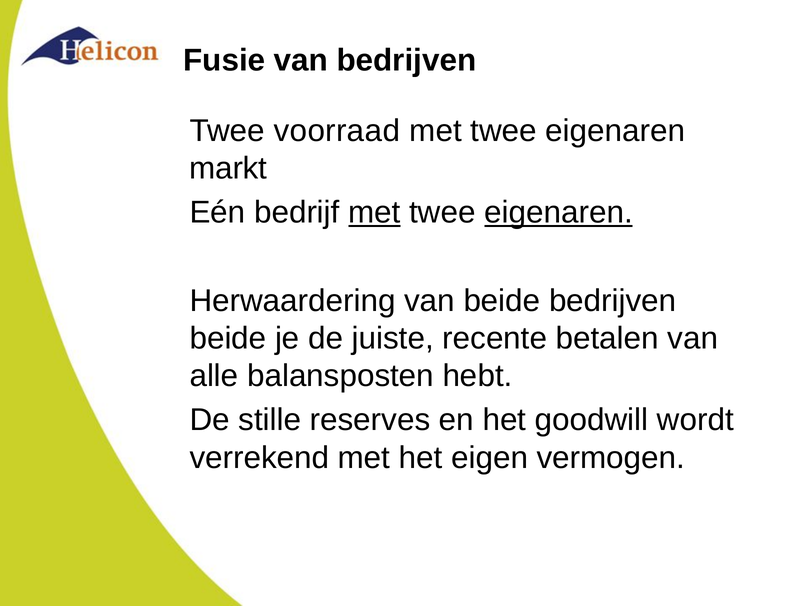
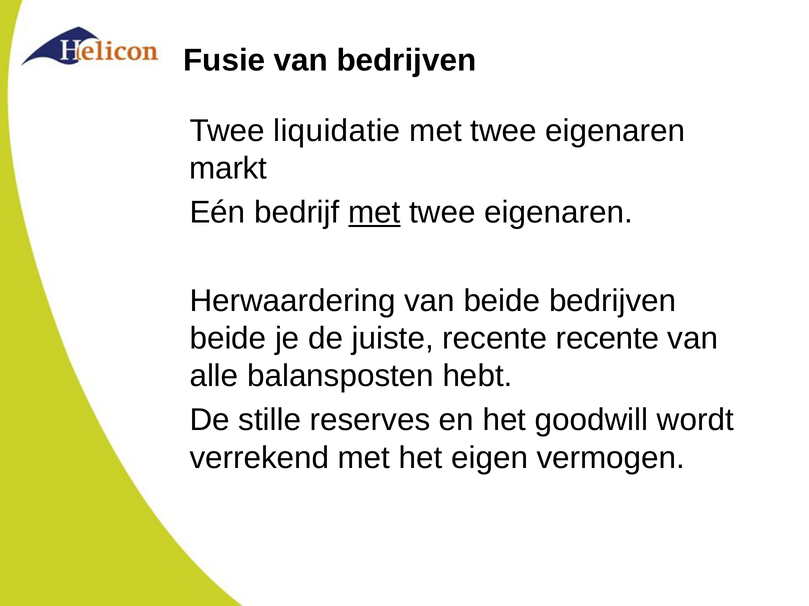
voorraad: voorraad -> liquidatie
eigenaren at (559, 213) underline: present -> none
recente betalen: betalen -> recente
